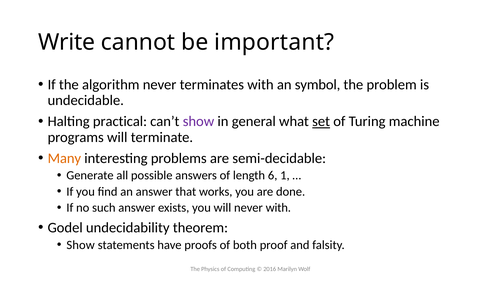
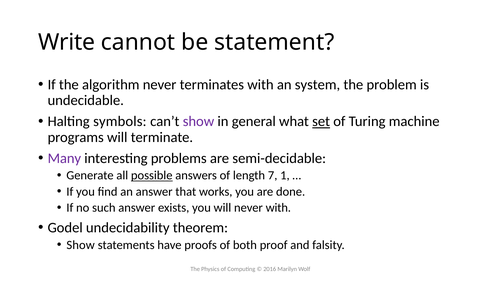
important: important -> statement
symbol: symbol -> system
practical: practical -> symbols
Many colour: orange -> purple
possible underline: none -> present
6: 6 -> 7
